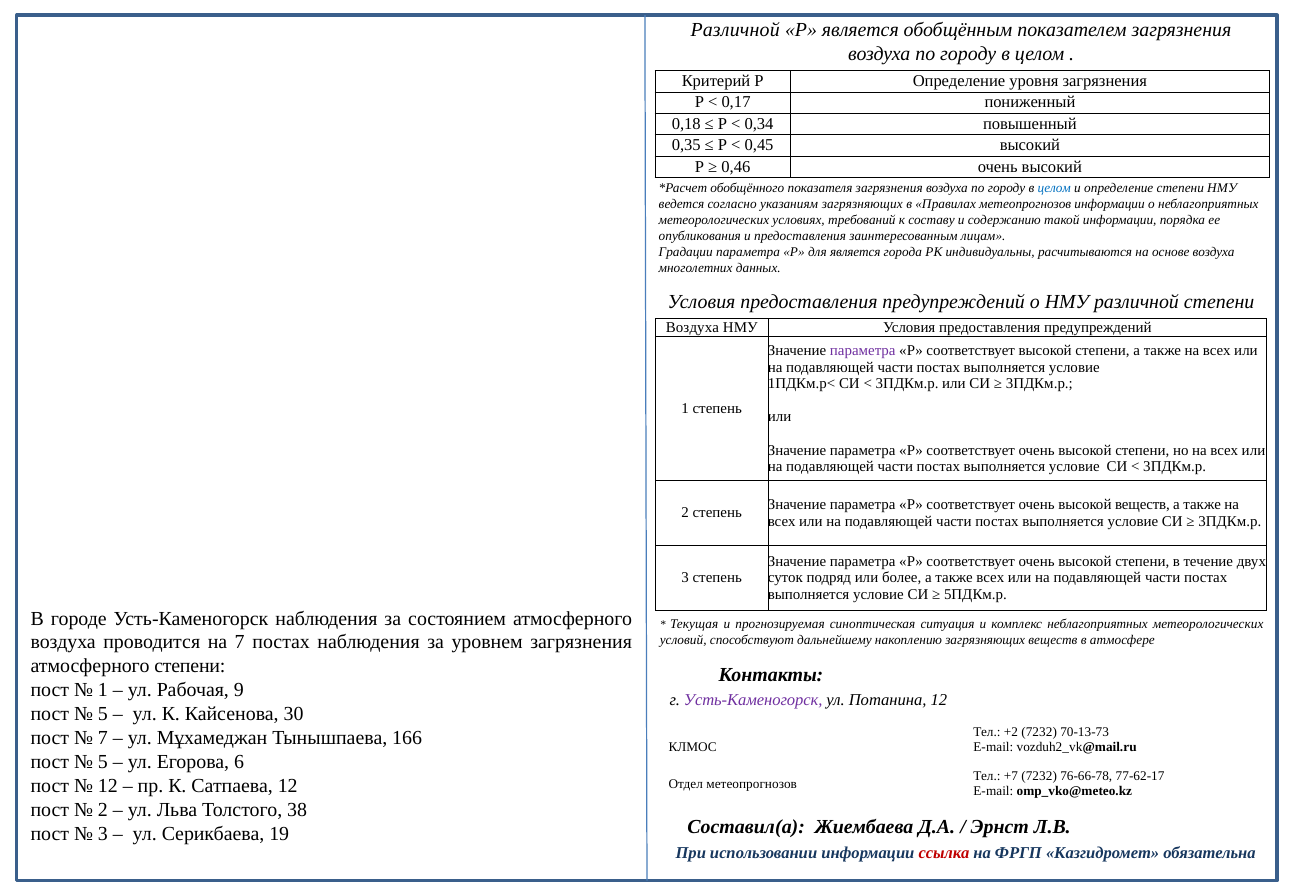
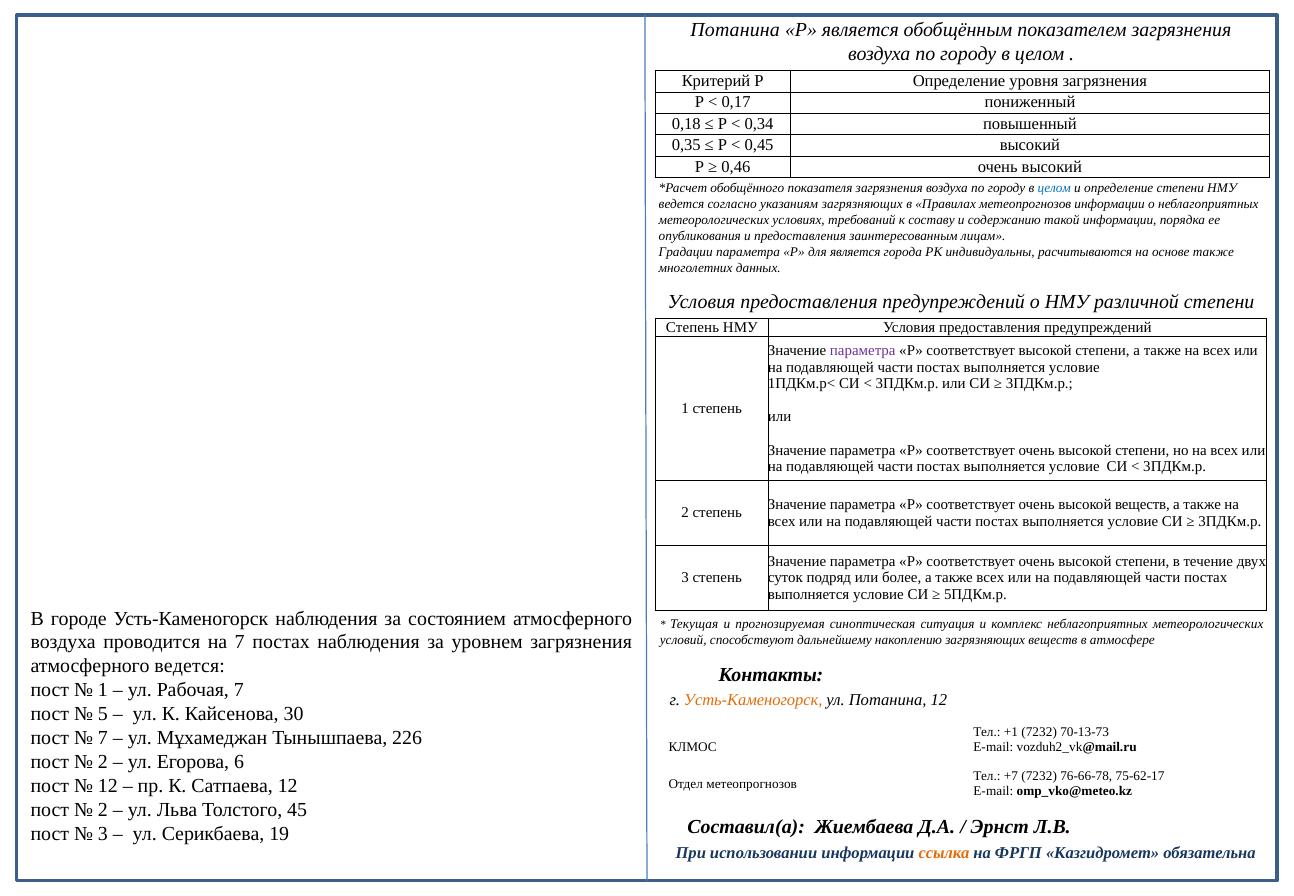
Различной at (735, 30): Различной -> Потанина
основе воздуха: воздуха -> также
Воздуха at (692, 328): Воздуха -> Степень
атмосферного степени: степени -> ведется
Рабочая 9: 9 -> 7
Усть-Каменогорск at (753, 700) colour: purple -> orange
+2: +2 -> +1
166: 166 -> 226
5 at (103, 762): 5 -> 2
77-62-17: 77-62-17 -> 75-62-17
38: 38 -> 45
ссылка colour: red -> orange
